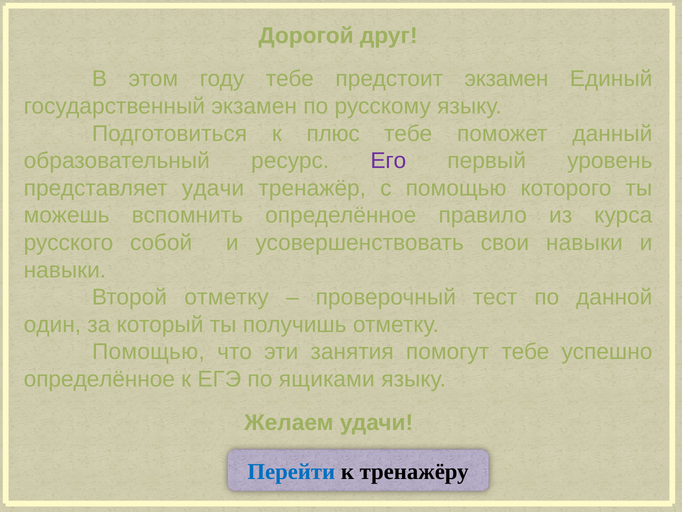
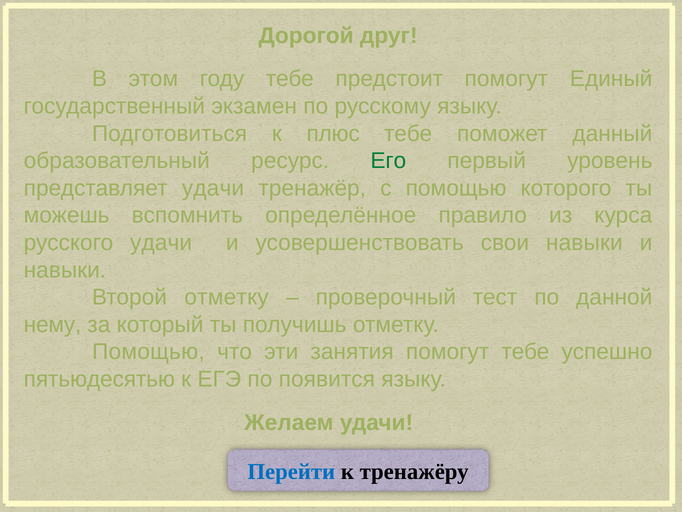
предстоит экзамен: экзамен -> помогут
Его colour: purple -> green
русского собой: собой -> удачи
один: один -> нему
определённое at (99, 379): определённое -> пятьюдесятью
ящиками: ящиками -> появится
